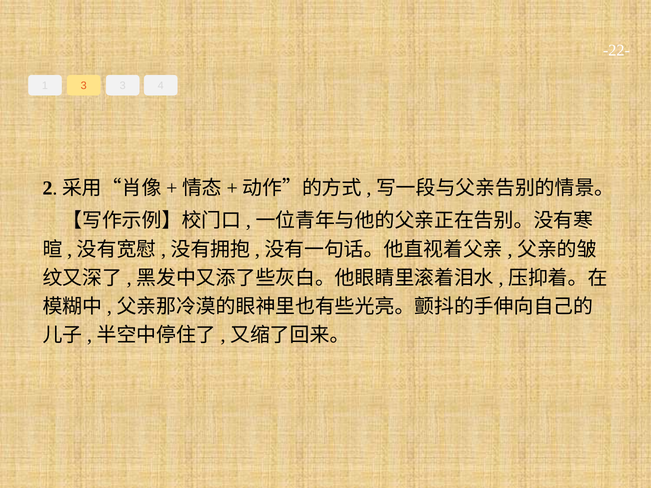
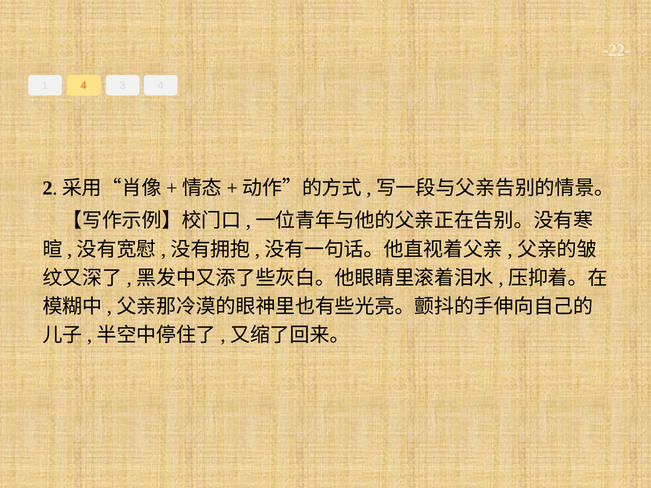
1 3: 3 -> 4
